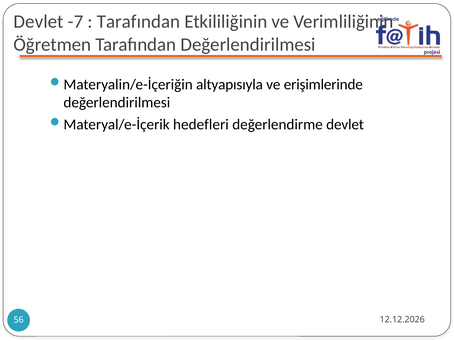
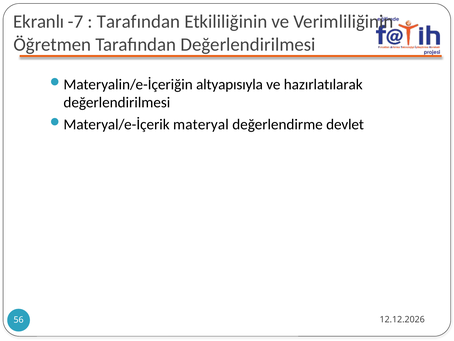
Devlet at (39, 22): Devlet -> Ekranlı
erişimlerinde: erişimlerinde -> hazırlatılarak
hedefleri: hedefleri -> materyal
